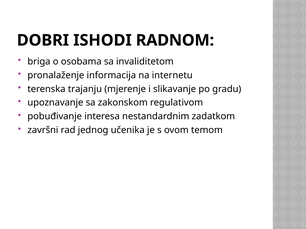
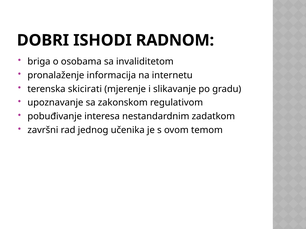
trajanju: trajanju -> skicirati
